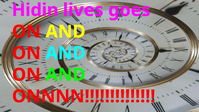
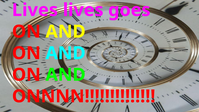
Hidin at (35, 10): Hidin -> Lives
